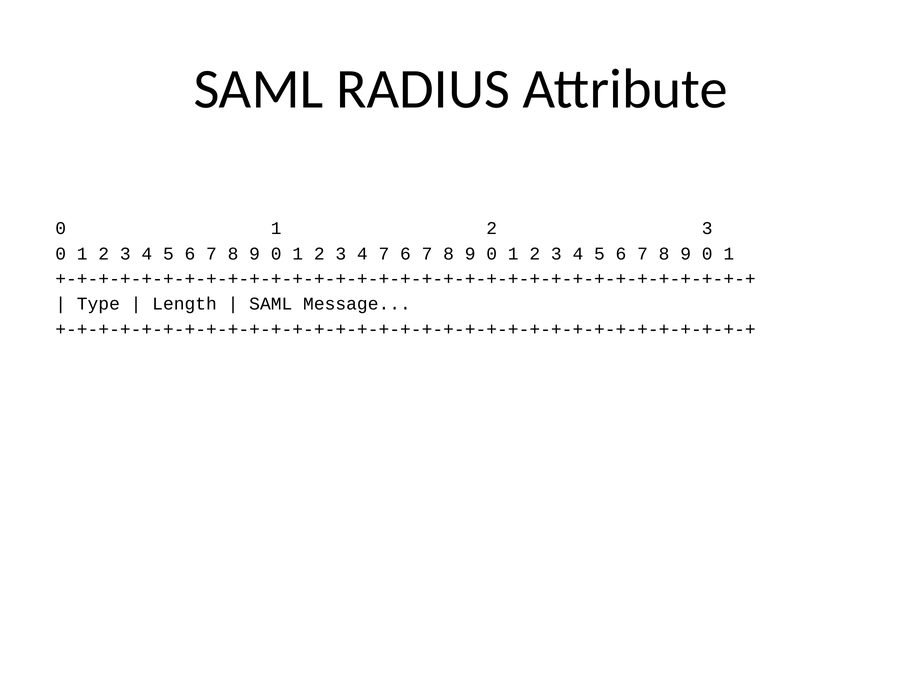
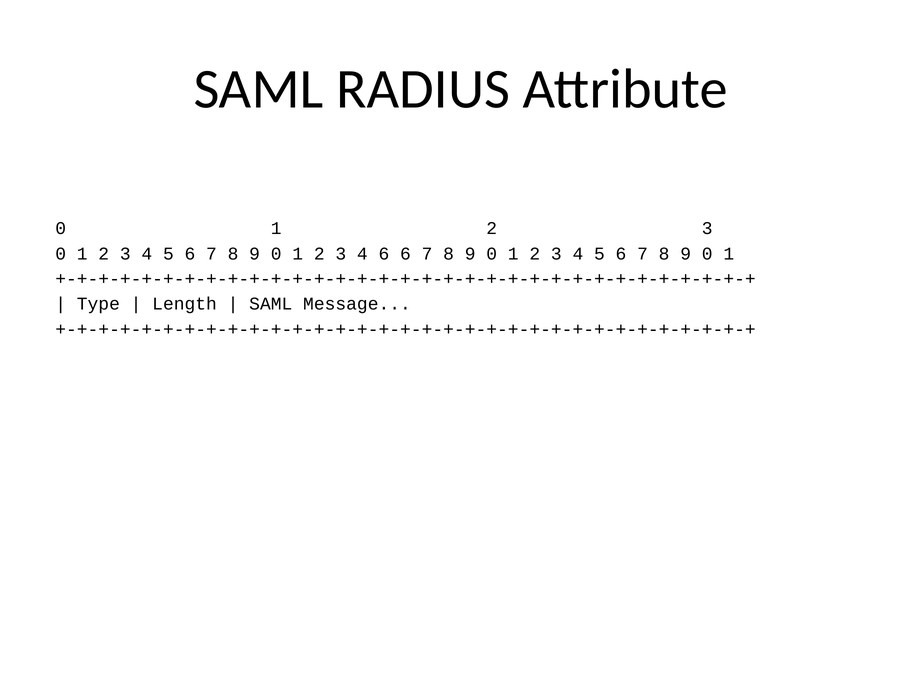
4 7: 7 -> 6
